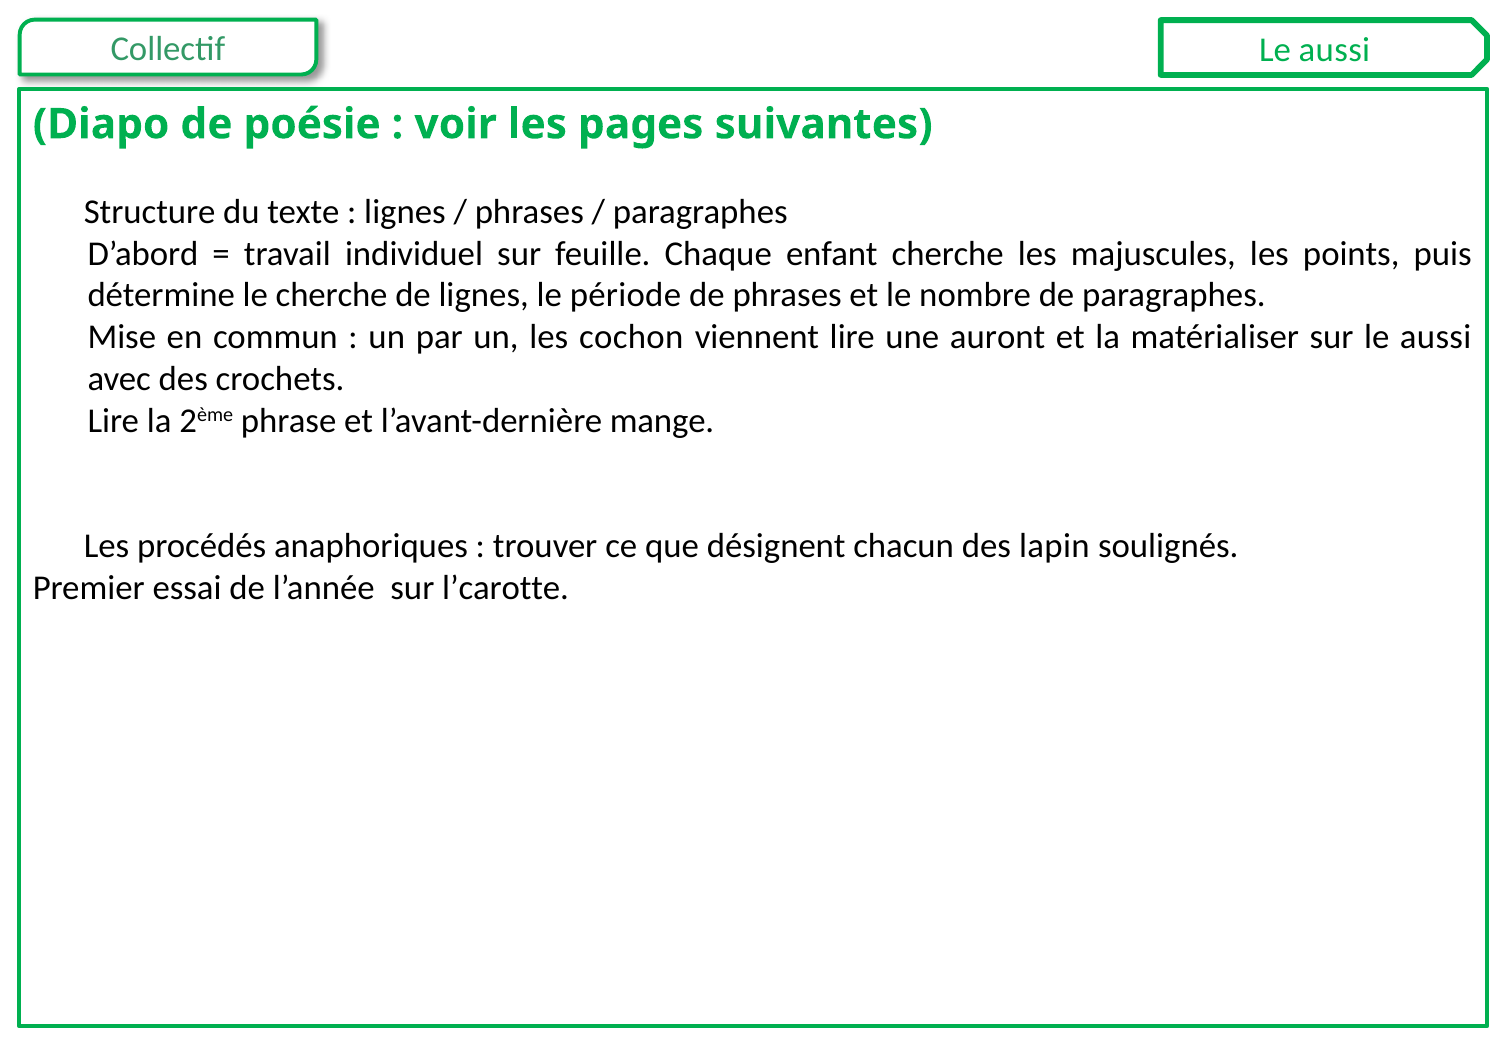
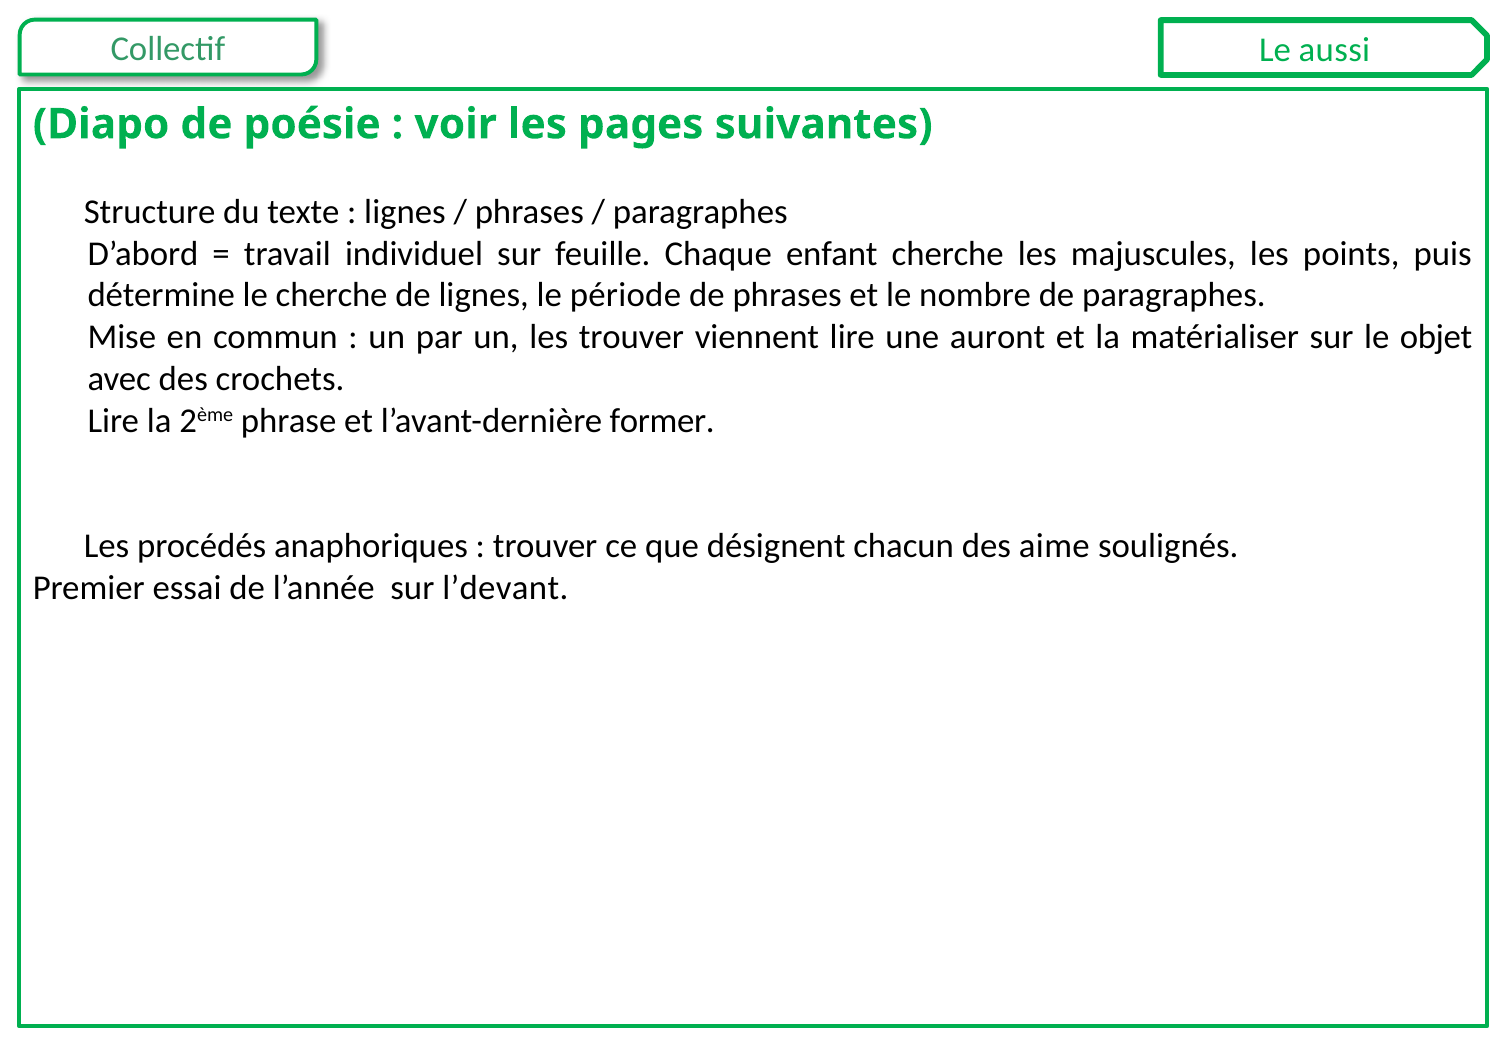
les cochon: cochon -> trouver
sur le aussi: aussi -> objet
mange: mange -> former
lapin: lapin -> aime
l’carotte: l’carotte -> l’devant
